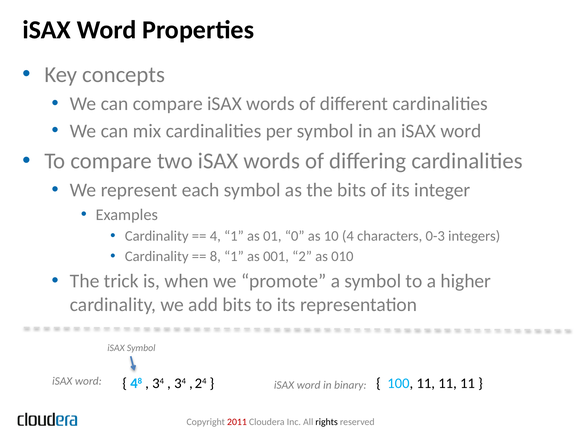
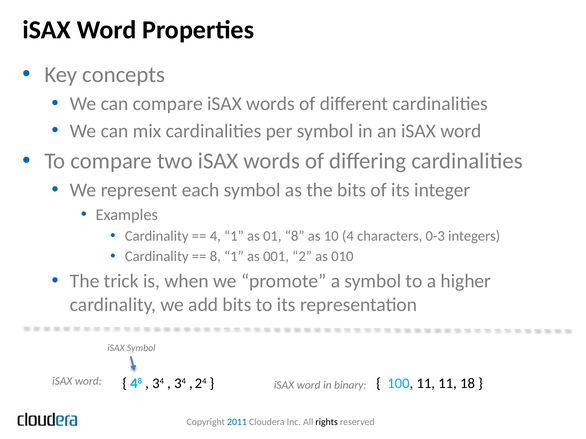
01 0: 0 -> 8
11 11 11: 11 -> 18
2011 colour: red -> blue
